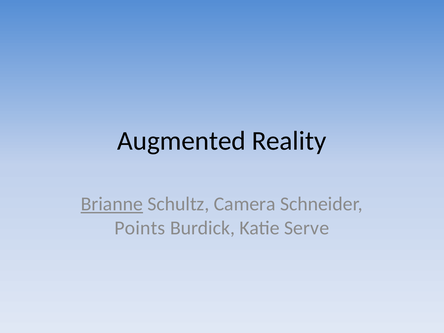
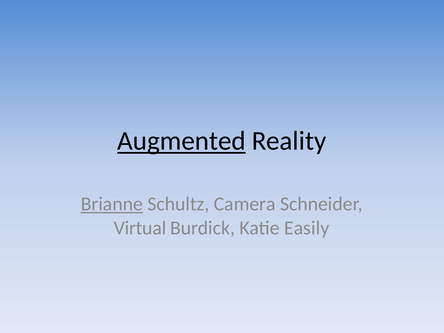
Augmented underline: none -> present
Points: Points -> Virtual
Serve: Serve -> Easily
